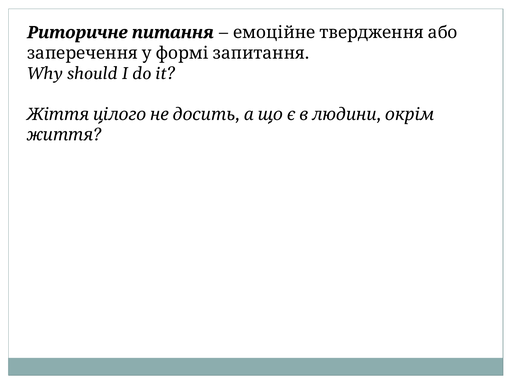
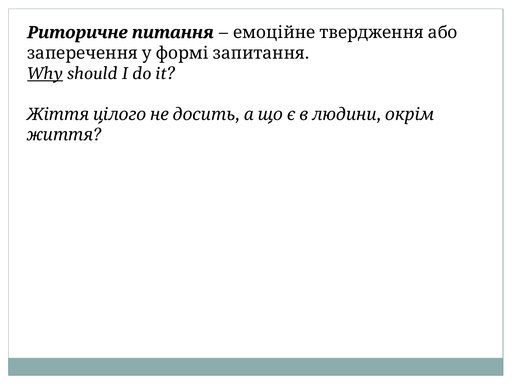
Why underline: none -> present
